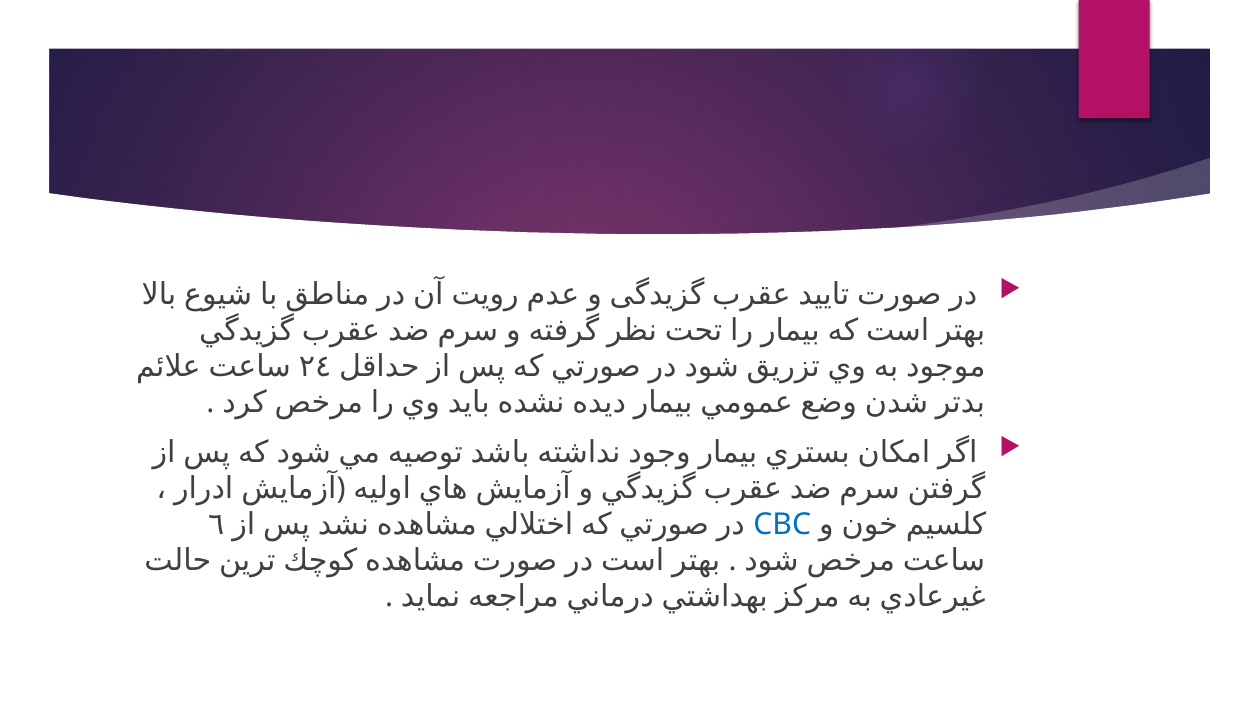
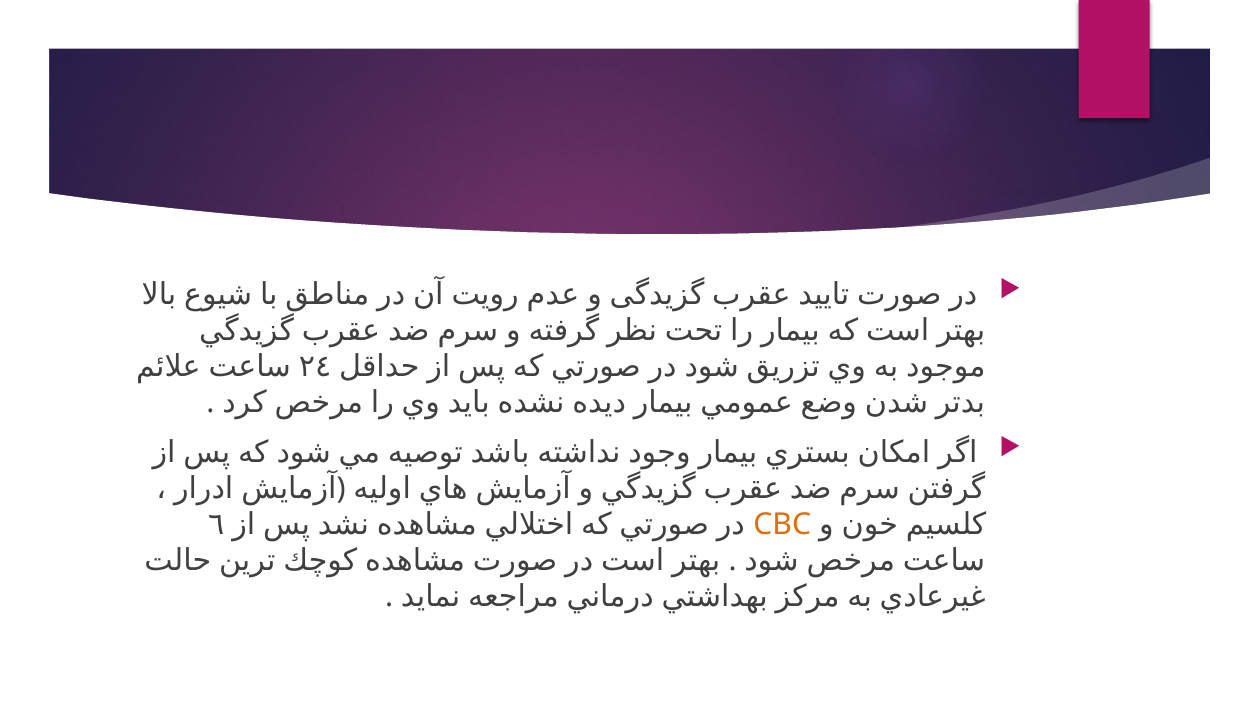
CBC colour: blue -> orange
